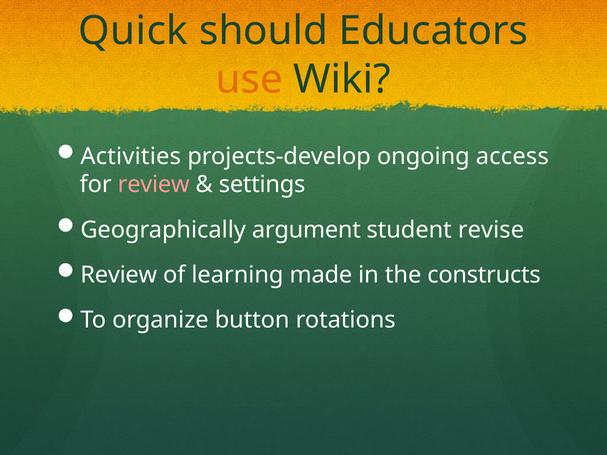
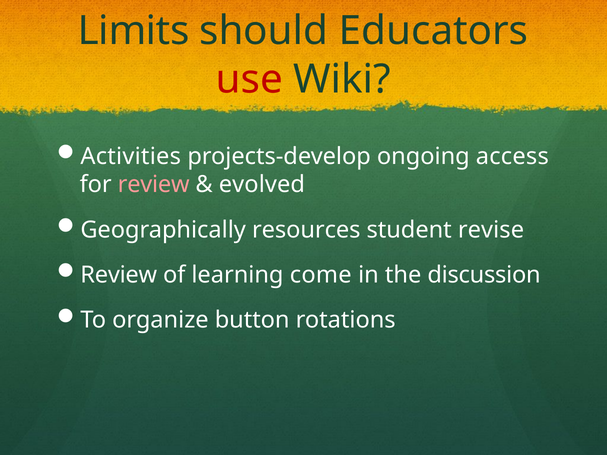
Quick: Quick -> Limits
use colour: orange -> red
settings: settings -> evolved
argument: argument -> resources
made: made -> come
constructs: constructs -> discussion
